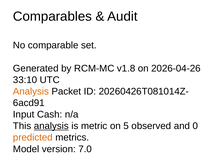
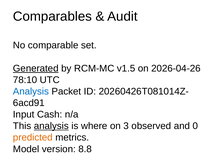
Generated underline: none -> present
v1.8: v1.8 -> v1.5
33:10: 33:10 -> 78:10
Analysis at (31, 92) colour: orange -> blue
metric: metric -> where
5: 5 -> 3
7.0: 7.0 -> 8.8
